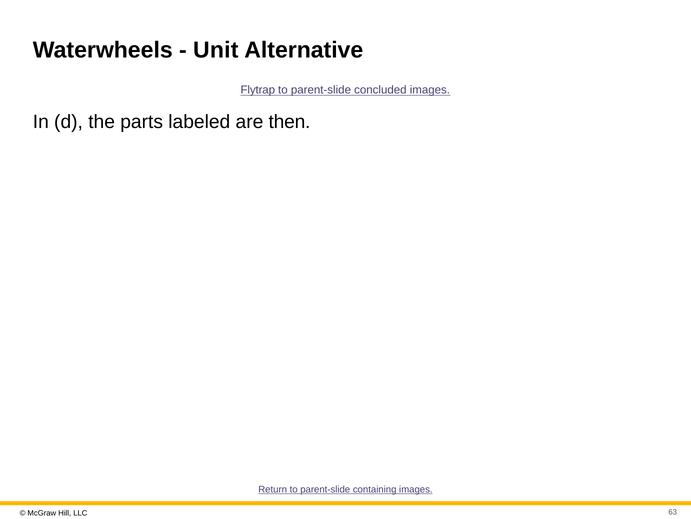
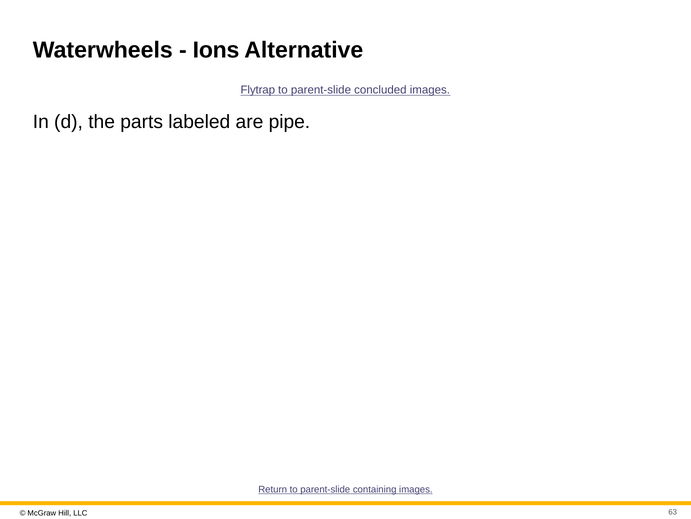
Unit: Unit -> Ions
then: then -> pipe
